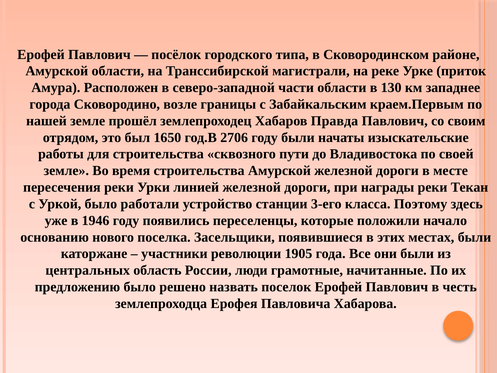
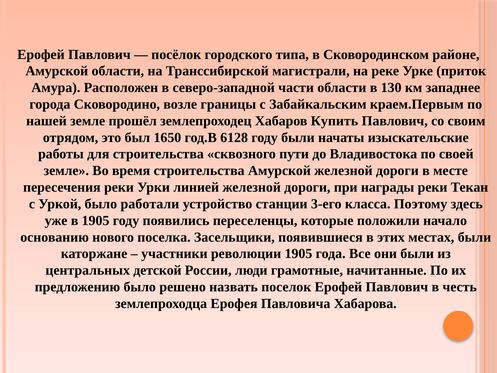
Правда: Правда -> Купить
2706: 2706 -> 6128
в 1946: 1946 -> 1905
область: область -> детской
